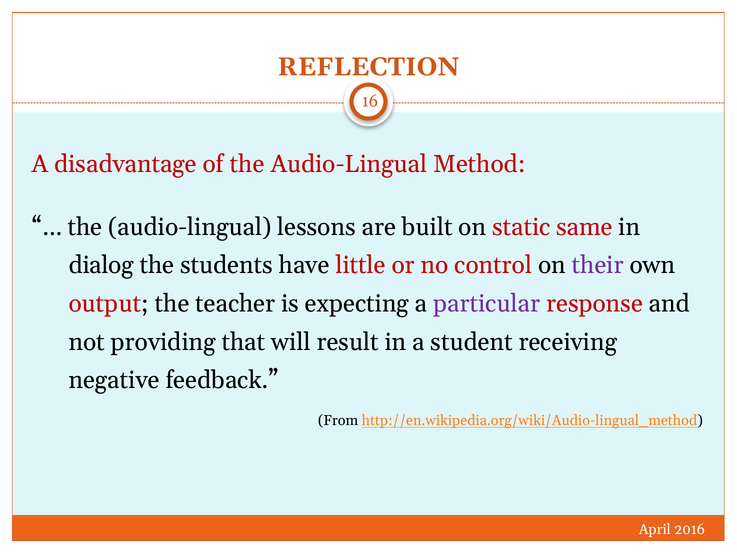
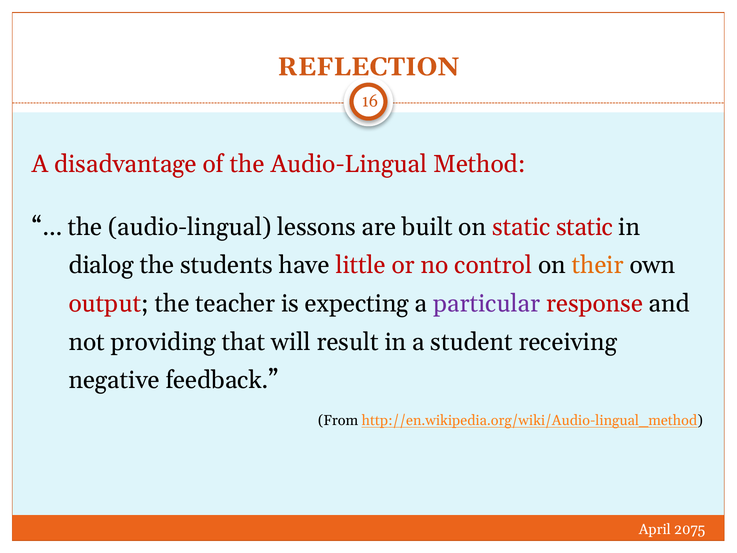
static same: same -> static
their colour: purple -> orange
2016: 2016 -> 2075
